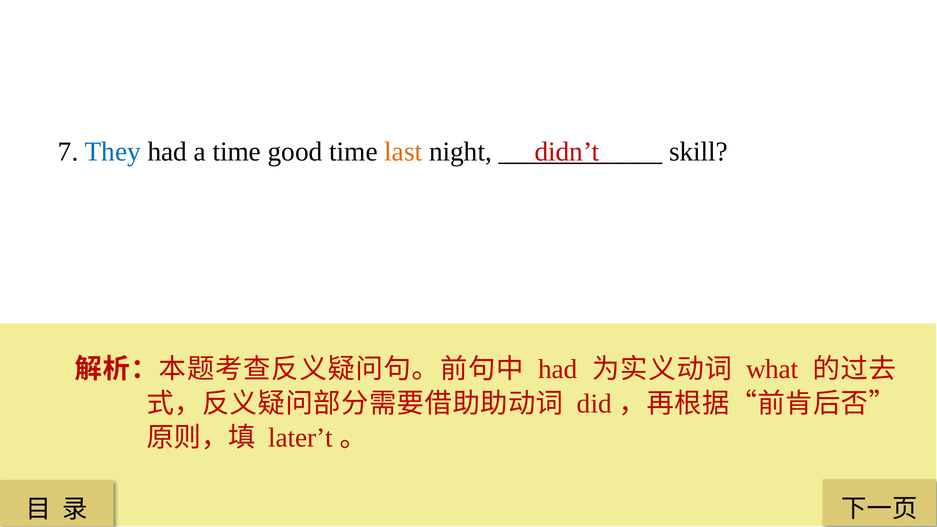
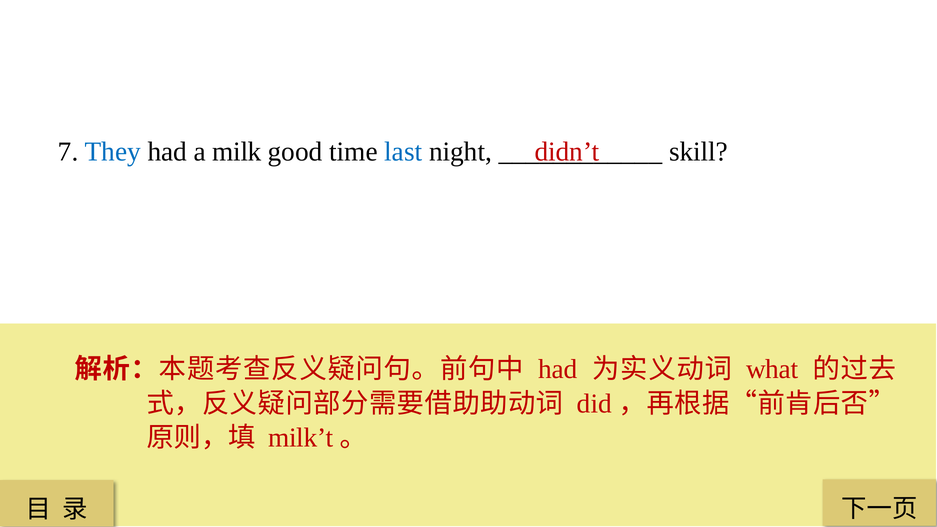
a time: time -> milk
last colour: orange -> blue
later’t: later’t -> milk’t
